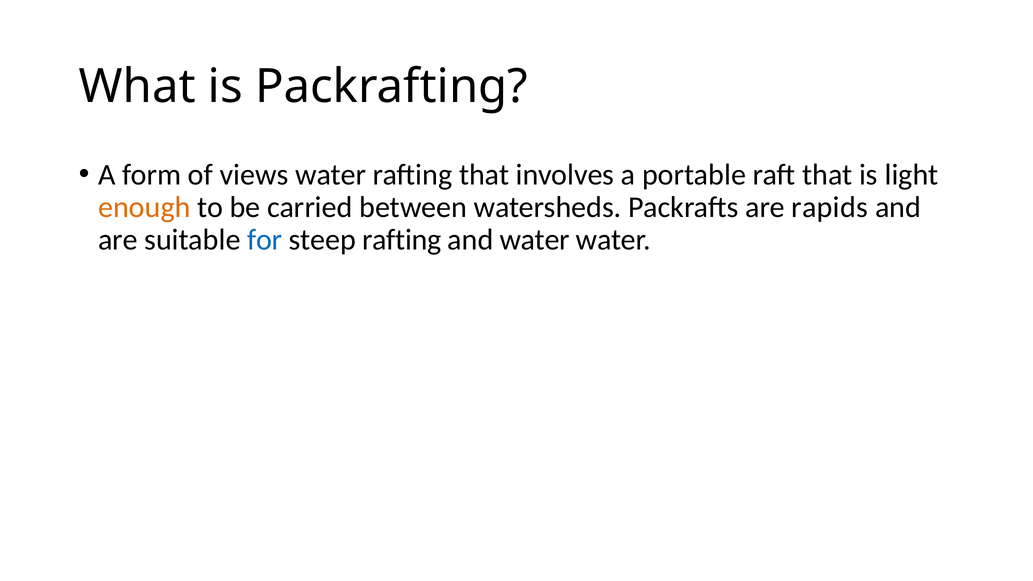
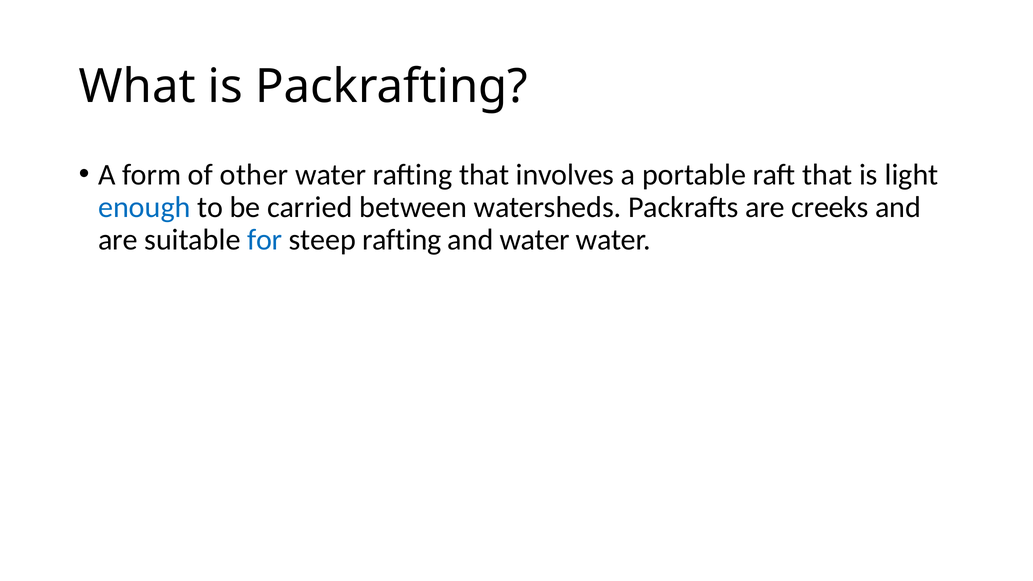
views: views -> other
enough colour: orange -> blue
rapids: rapids -> creeks
